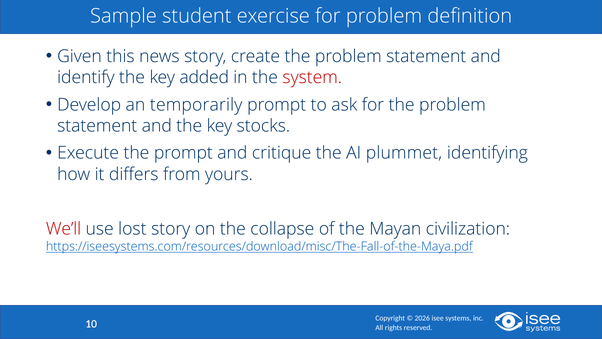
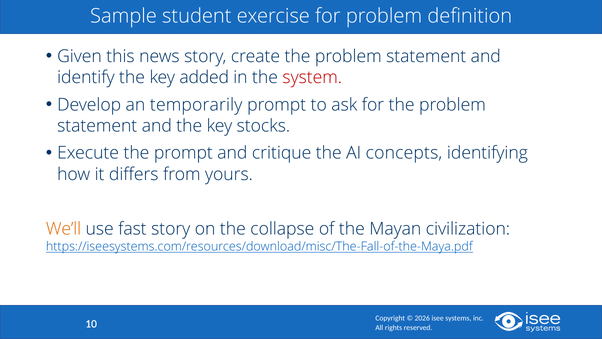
plummet: plummet -> concepts
We’ll colour: red -> orange
lost: lost -> fast
